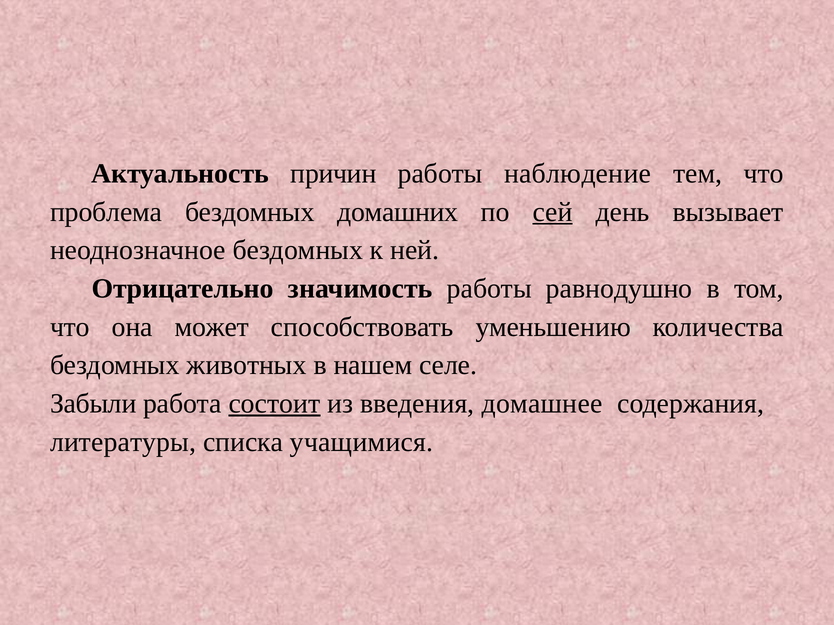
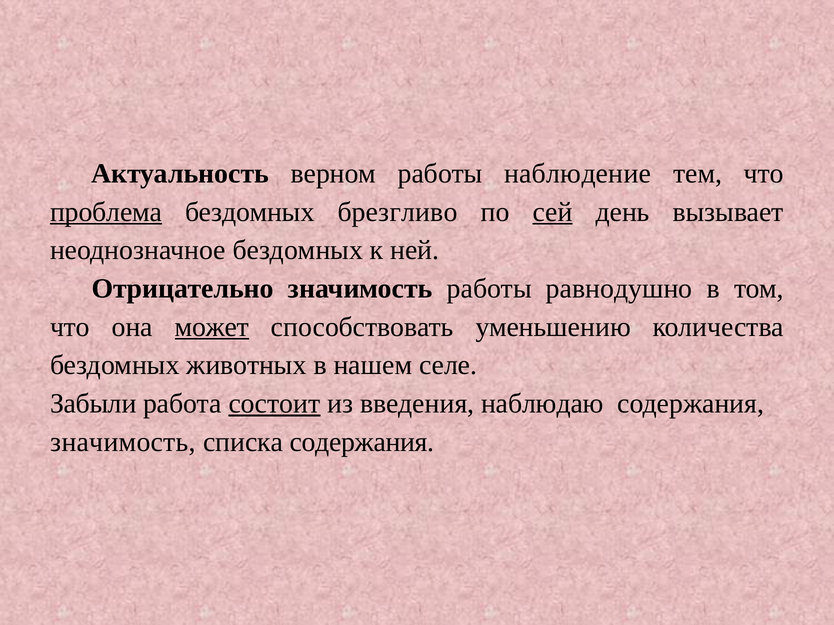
причин: причин -> верном
проблема underline: none -> present
домашних: домашних -> брезгливо
может underline: none -> present
домашнее: домашнее -> наблюдаю
литературы at (123, 442): литературы -> значимость
списка учащимися: учащимися -> содержания
